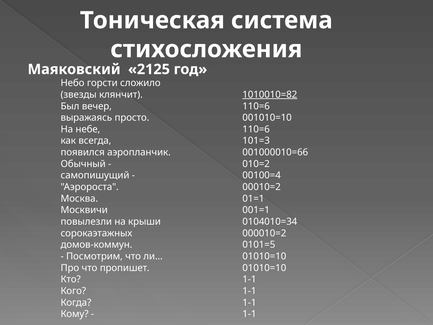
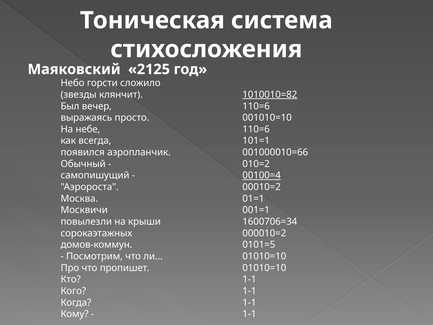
101=3: 101=3 -> 101=1
00100=4 underline: none -> present
0104010=34: 0104010=34 -> 1600706=34
